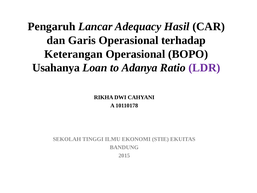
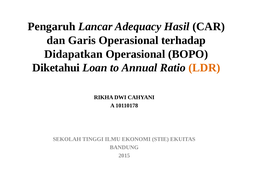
Keterangan: Keterangan -> Didapatkan
Usahanya: Usahanya -> Diketahui
Adanya: Adanya -> Annual
LDR colour: purple -> orange
